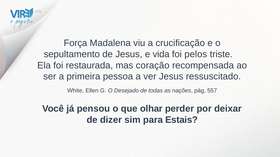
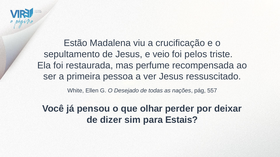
Força: Força -> Estão
vida: vida -> veio
coração: coração -> perfume
